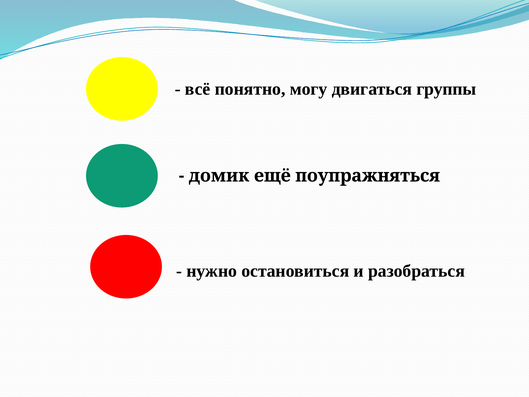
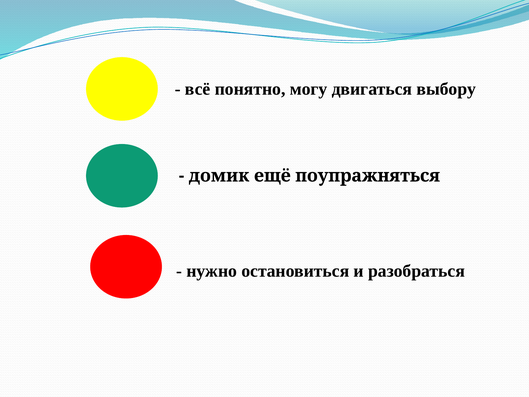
группы: группы -> выбору
